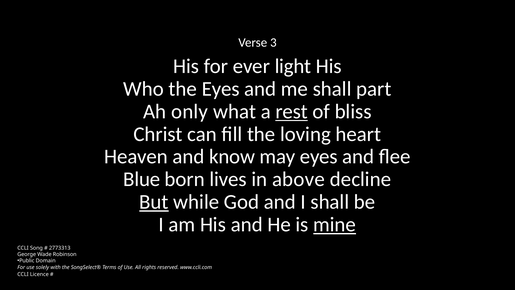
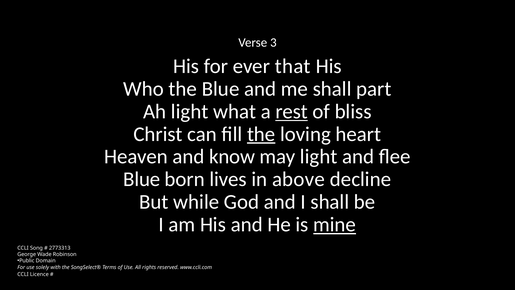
light: light -> that
the Eyes: Eyes -> Blue
Ah only: only -> light
the at (261, 134) underline: none -> present
may eyes: eyes -> light
But underline: present -> none
